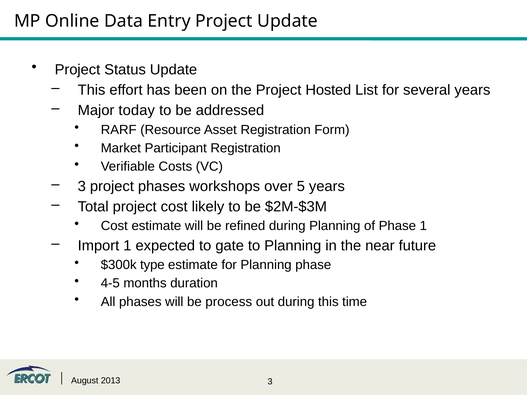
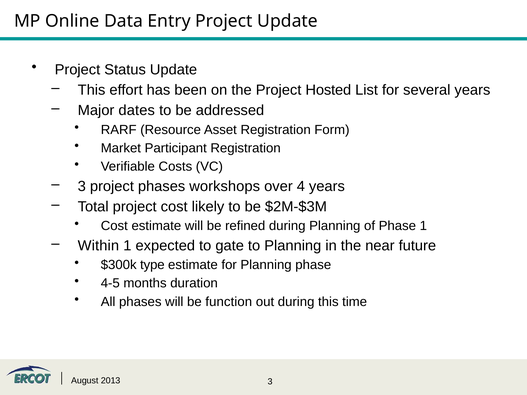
today: today -> dates
5: 5 -> 4
Import: Import -> Within
process: process -> function
